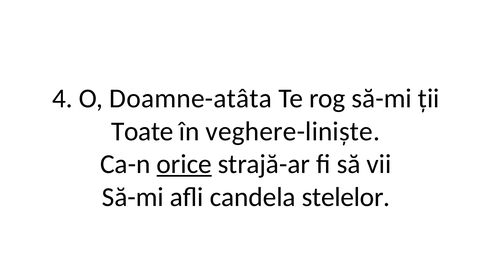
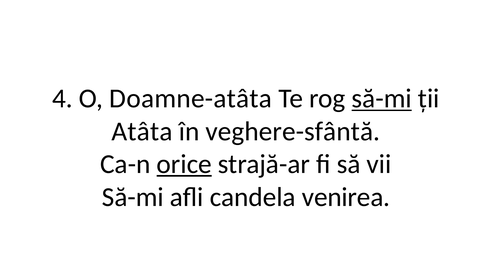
să-mi at (382, 98) underline: none -> present
Toate: Toate -> Atâta
veghere-liniște: veghere-liniște -> veghere-sfântă
stelelor: stelelor -> venirea
